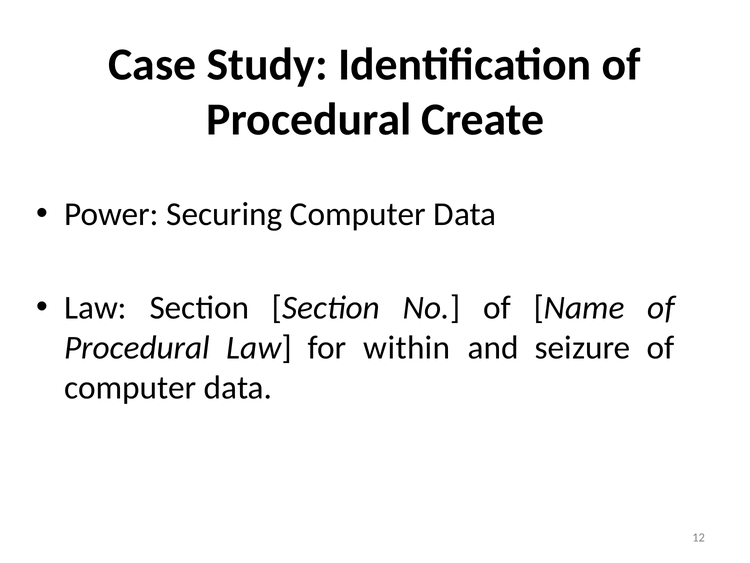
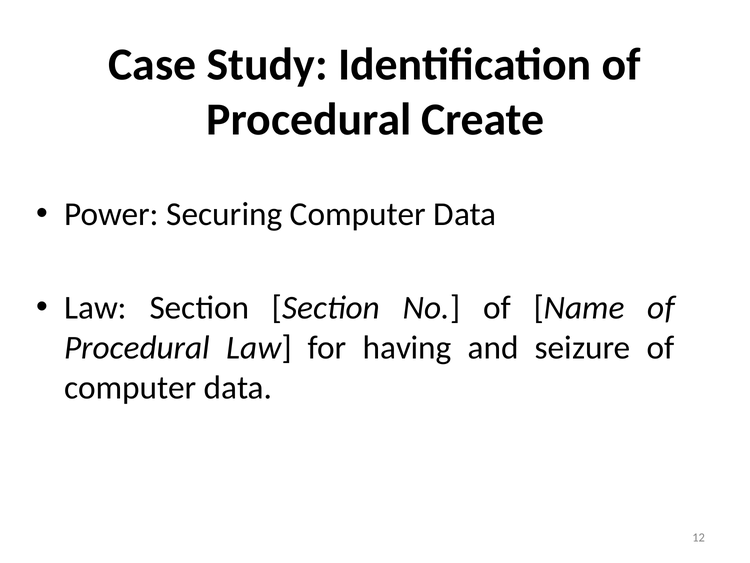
within: within -> having
